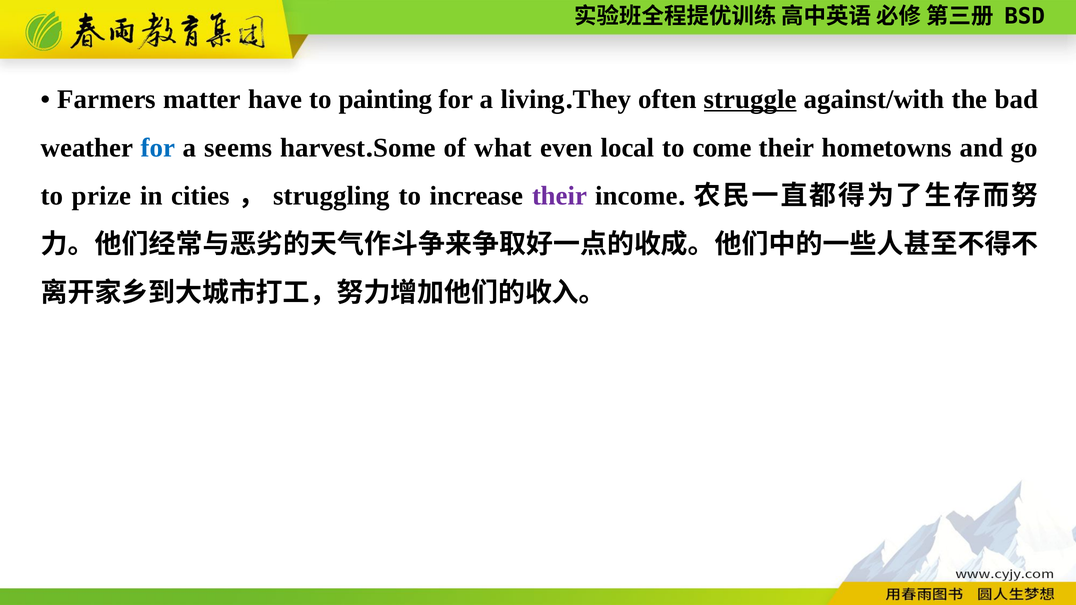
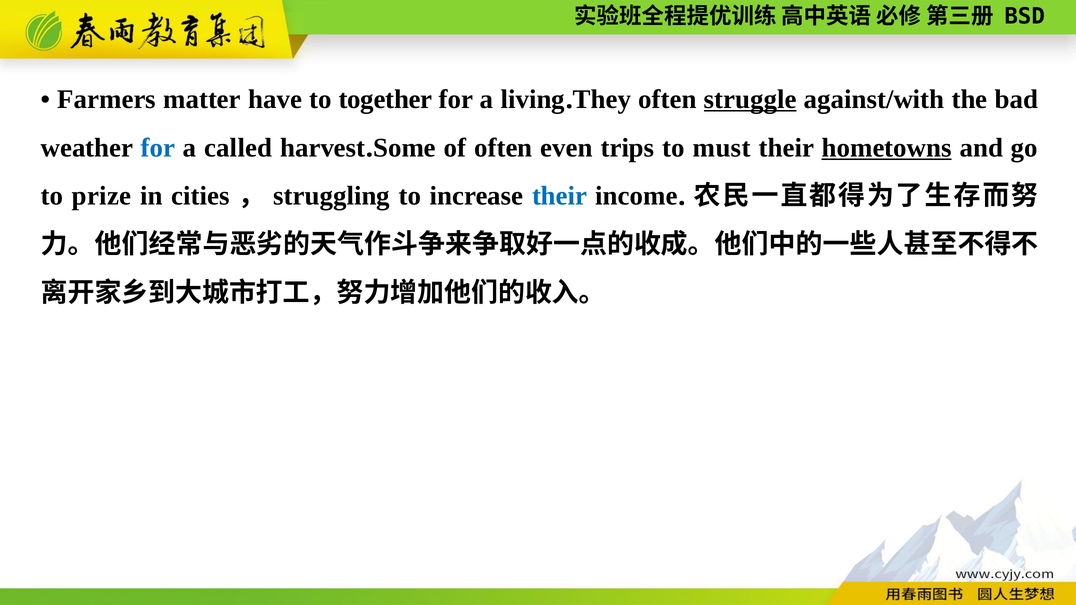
painting: painting -> together
seems: seems -> called
of what: what -> often
local: local -> trips
come: come -> must
hometowns underline: none -> present
their at (560, 196) colour: purple -> blue
